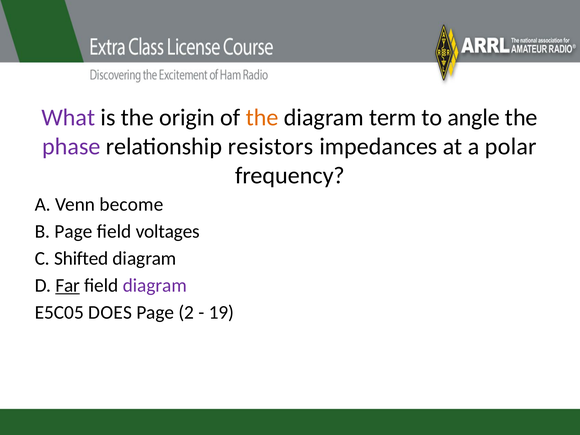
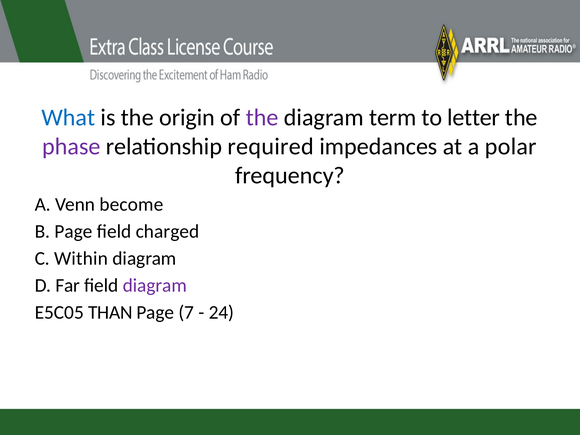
What colour: purple -> blue
the at (262, 118) colour: orange -> purple
angle: angle -> letter
resistors: resistors -> required
voltages: voltages -> charged
Shifted: Shifted -> Within
Far underline: present -> none
DOES: DOES -> THAN
2: 2 -> 7
19: 19 -> 24
